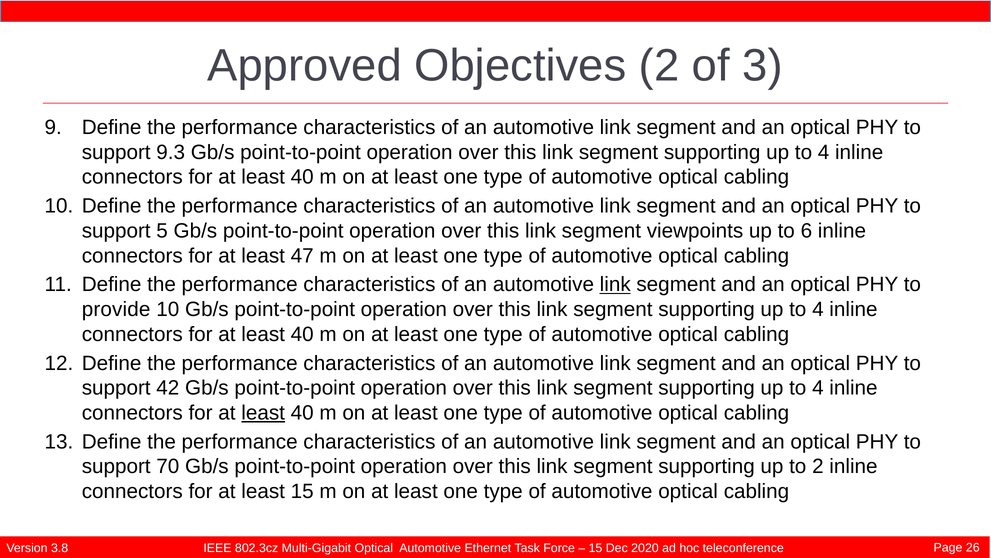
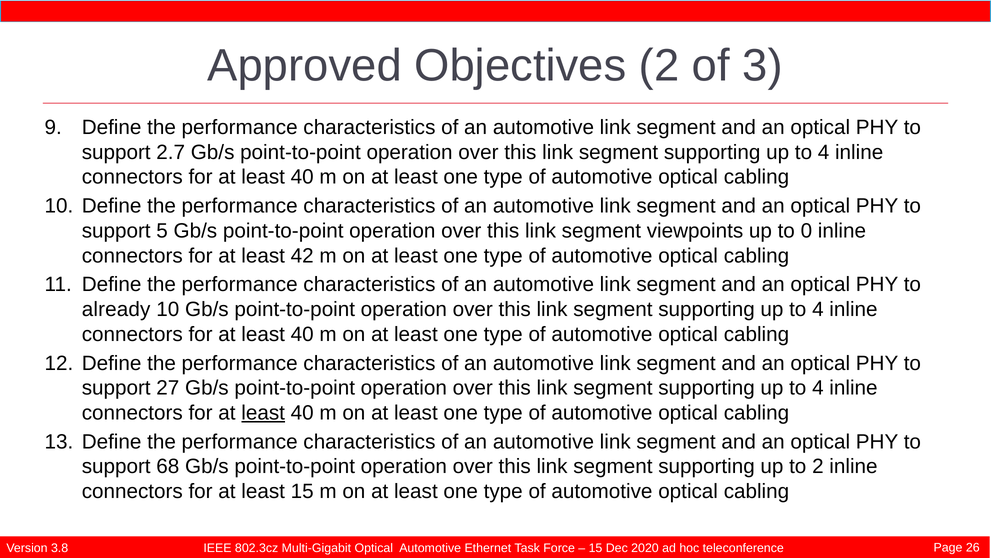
9.3: 9.3 -> 2.7
6: 6 -> 0
47: 47 -> 42
link at (615, 284) underline: present -> none
provide: provide -> already
42: 42 -> 27
70: 70 -> 68
